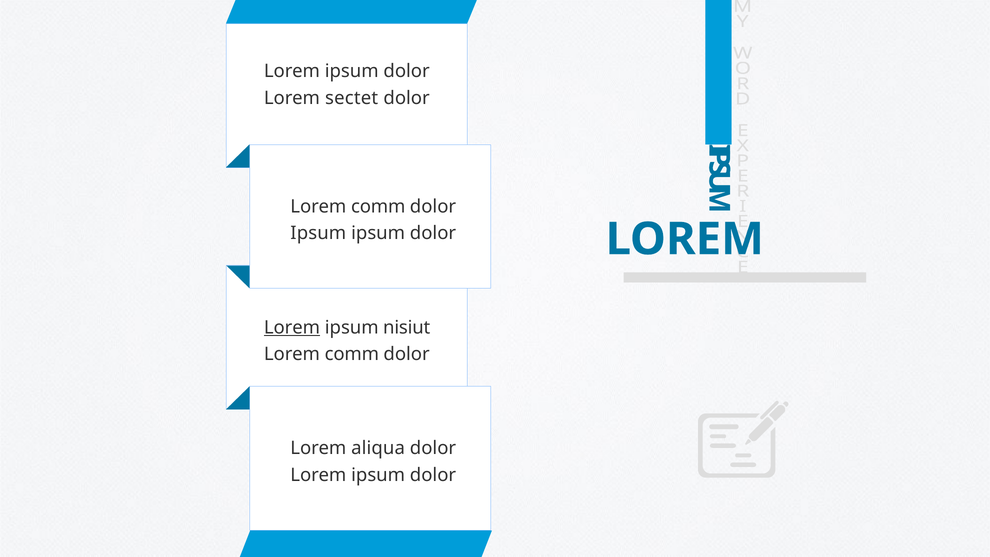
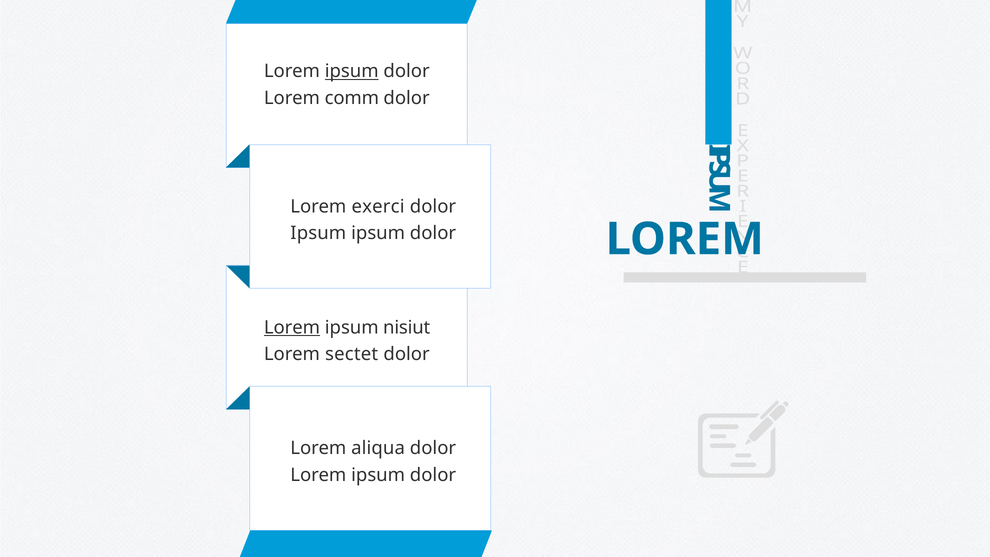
ipsum at (352, 71) underline: none -> present
sectet: sectet -> comm
comm at (378, 206): comm -> exerci
comm at (352, 354): comm -> sectet
